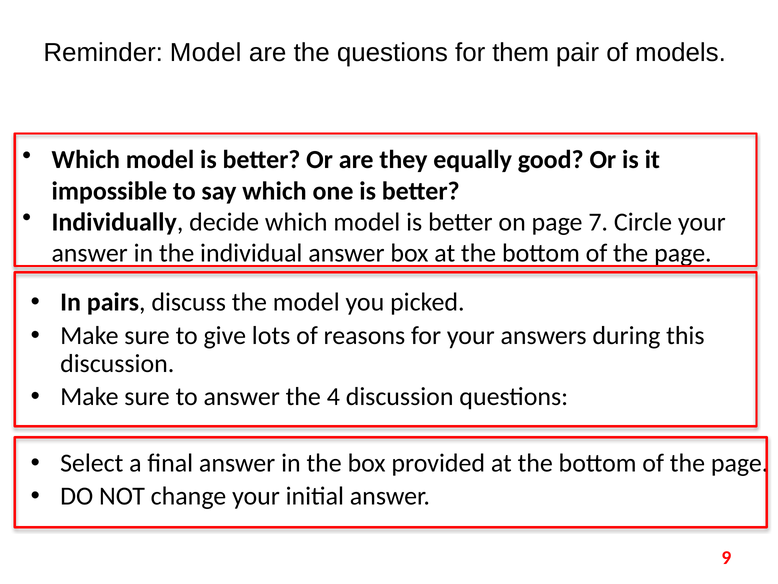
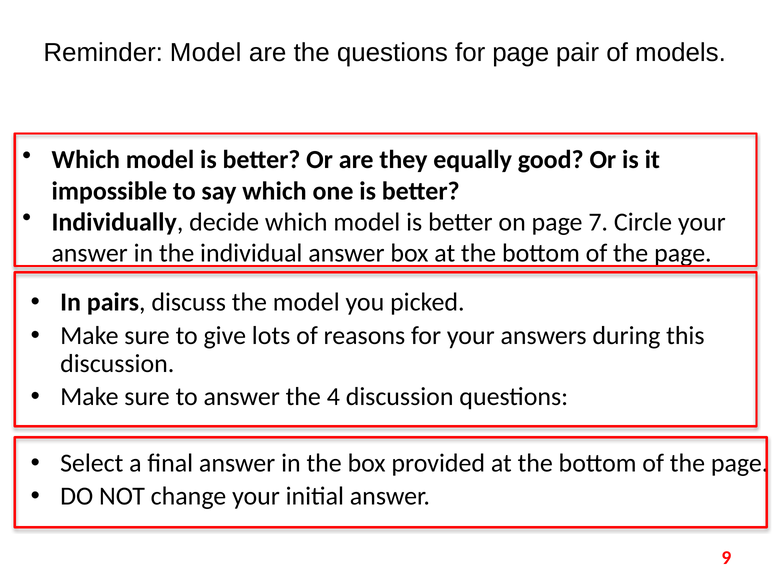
for them: them -> page
